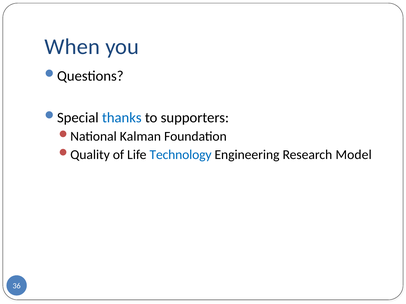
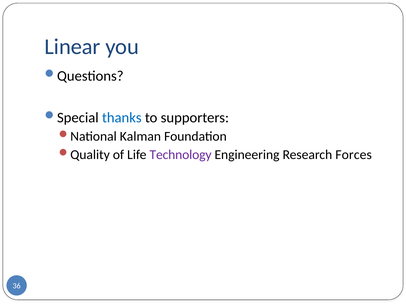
When: When -> Linear
Technology colour: blue -> purple
Model: Model -> Forces
